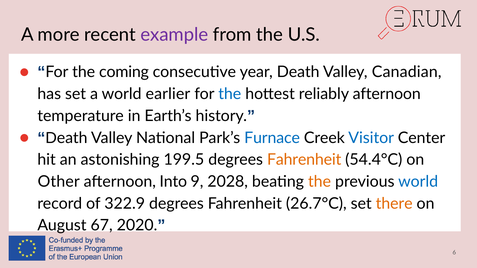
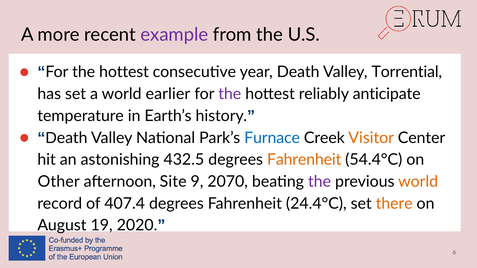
coming at (124, 72): coming -> hottest
Canadian: Canadian -> Torrential
the at (230, 94) colour: blue -> purple
reliably afternoon: afternoon -> anticipate
Visitor colour: blue -> orange
199.5: 199.5 -> 432.5
Into: Into -> Site
2028: 2028 -> 2070
the at (320, 182) colour: orange -> purple
world at (418, 182) colour: blue -> orange
322.9: 322.9 -> 407.4
26.7°C: 26.7°C -> 24.4°C
67: 67 -> 19
